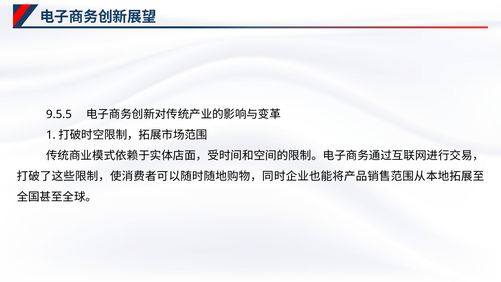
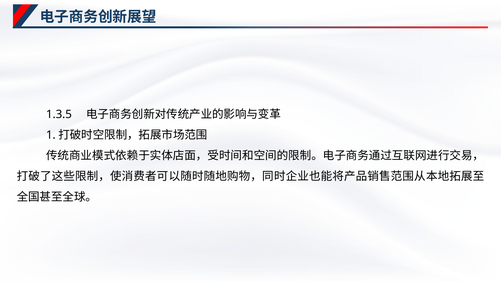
9.5.5: 9.5.5 -> 1.3.5
